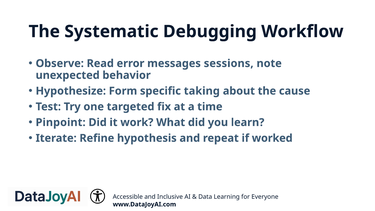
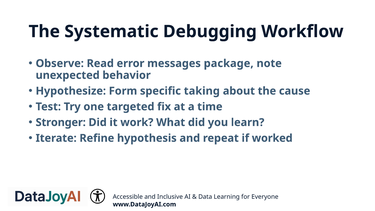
sessions: sessions -> package
Pinpoint: Pinpoint -> Stronger
